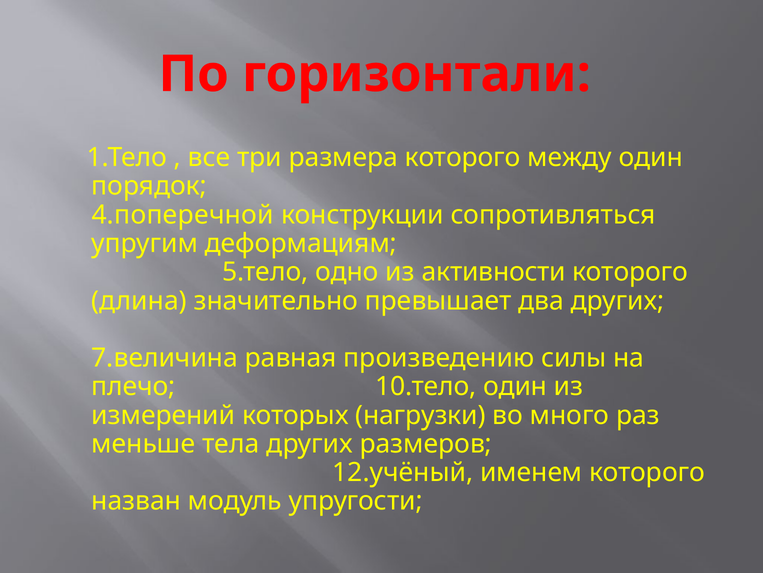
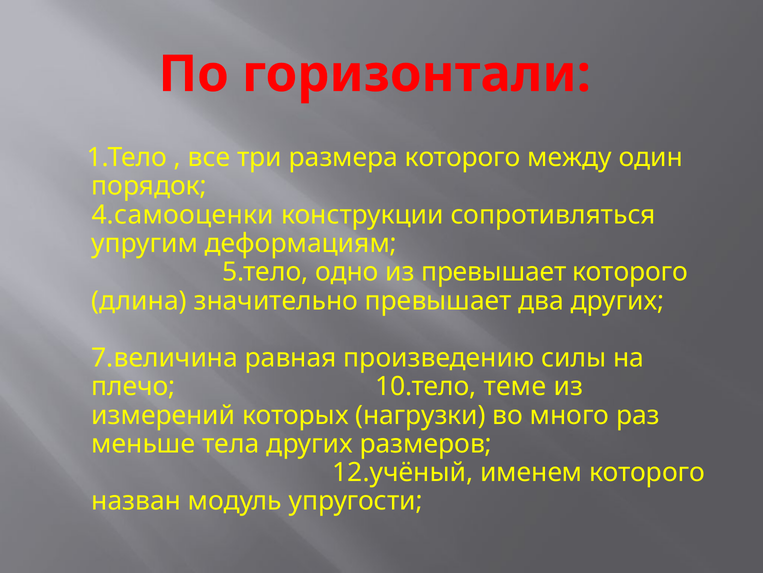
4.поперечной: 4.поперечной -> 4.самооценки
из активности: активности -> превышает
10.тело один: один -> теме
